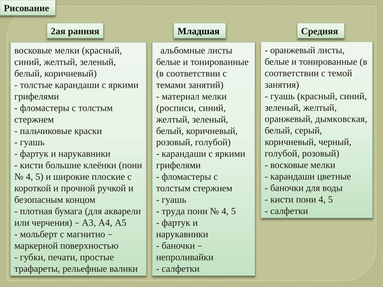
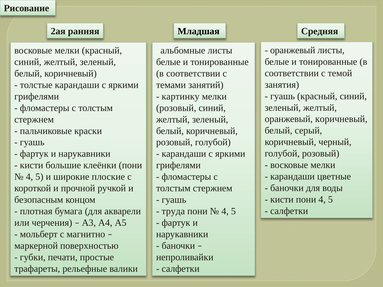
материал: материал -> картинку
росписи at (176, 108): росписи -> розовый
оранжевый дымковская: дымковская -> коричневый
